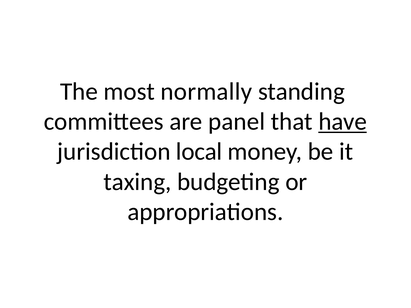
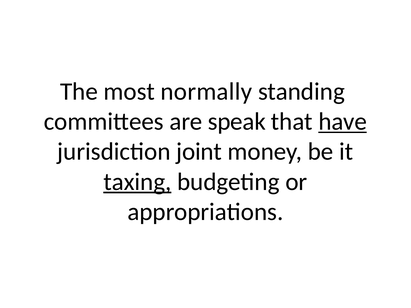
panel: panel -> speak
local: local -> joint
taxing underline: none -> present
